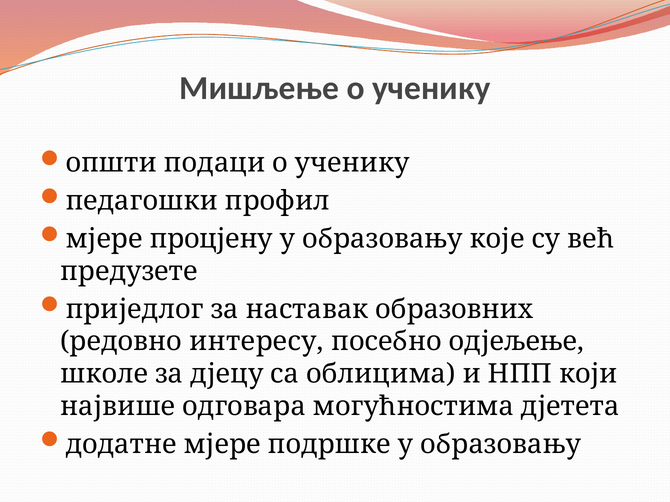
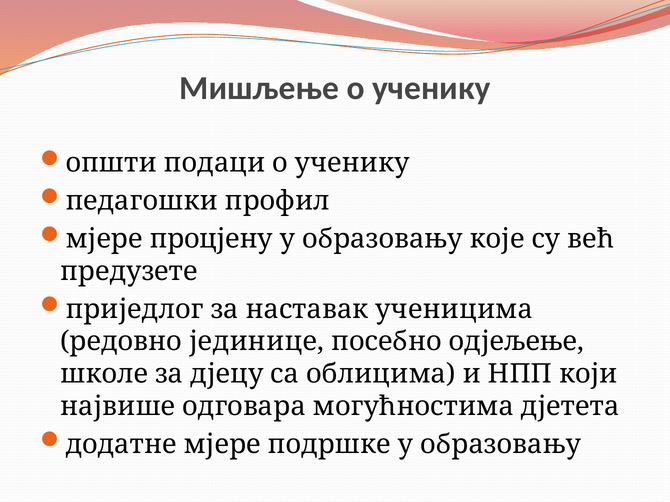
образовних: образовних -> ученицима
интересу: интересу -> јединице
